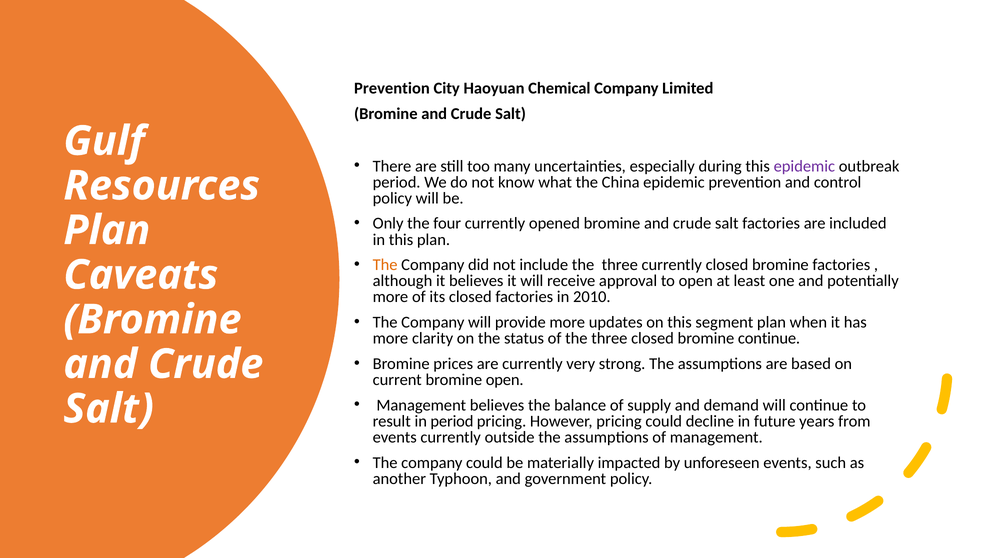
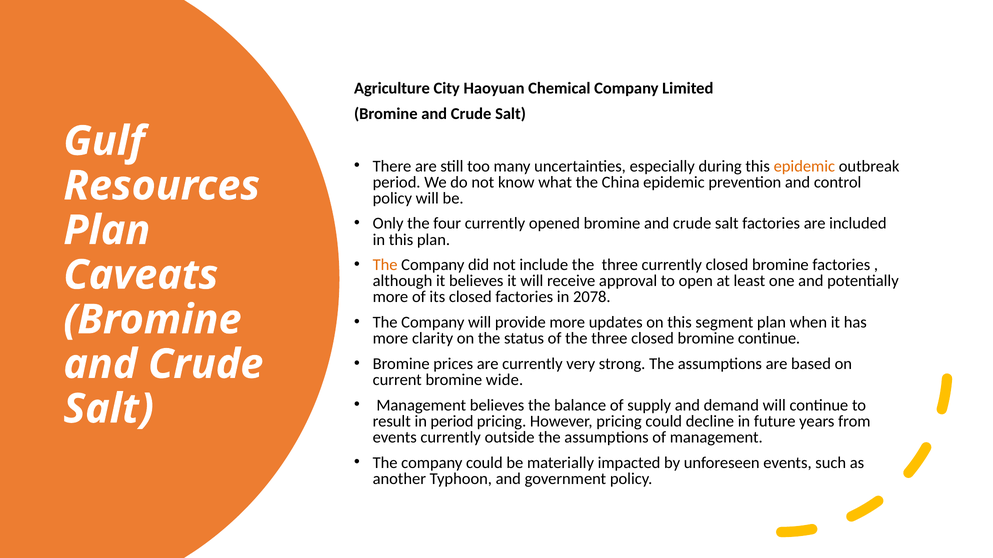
Prevention at (392, 88): Prevention -> Agriculture
epidemic at (804, 166) colour: purple -> orange
2010: 2010 -> 2078
bromine open: open -> wide
